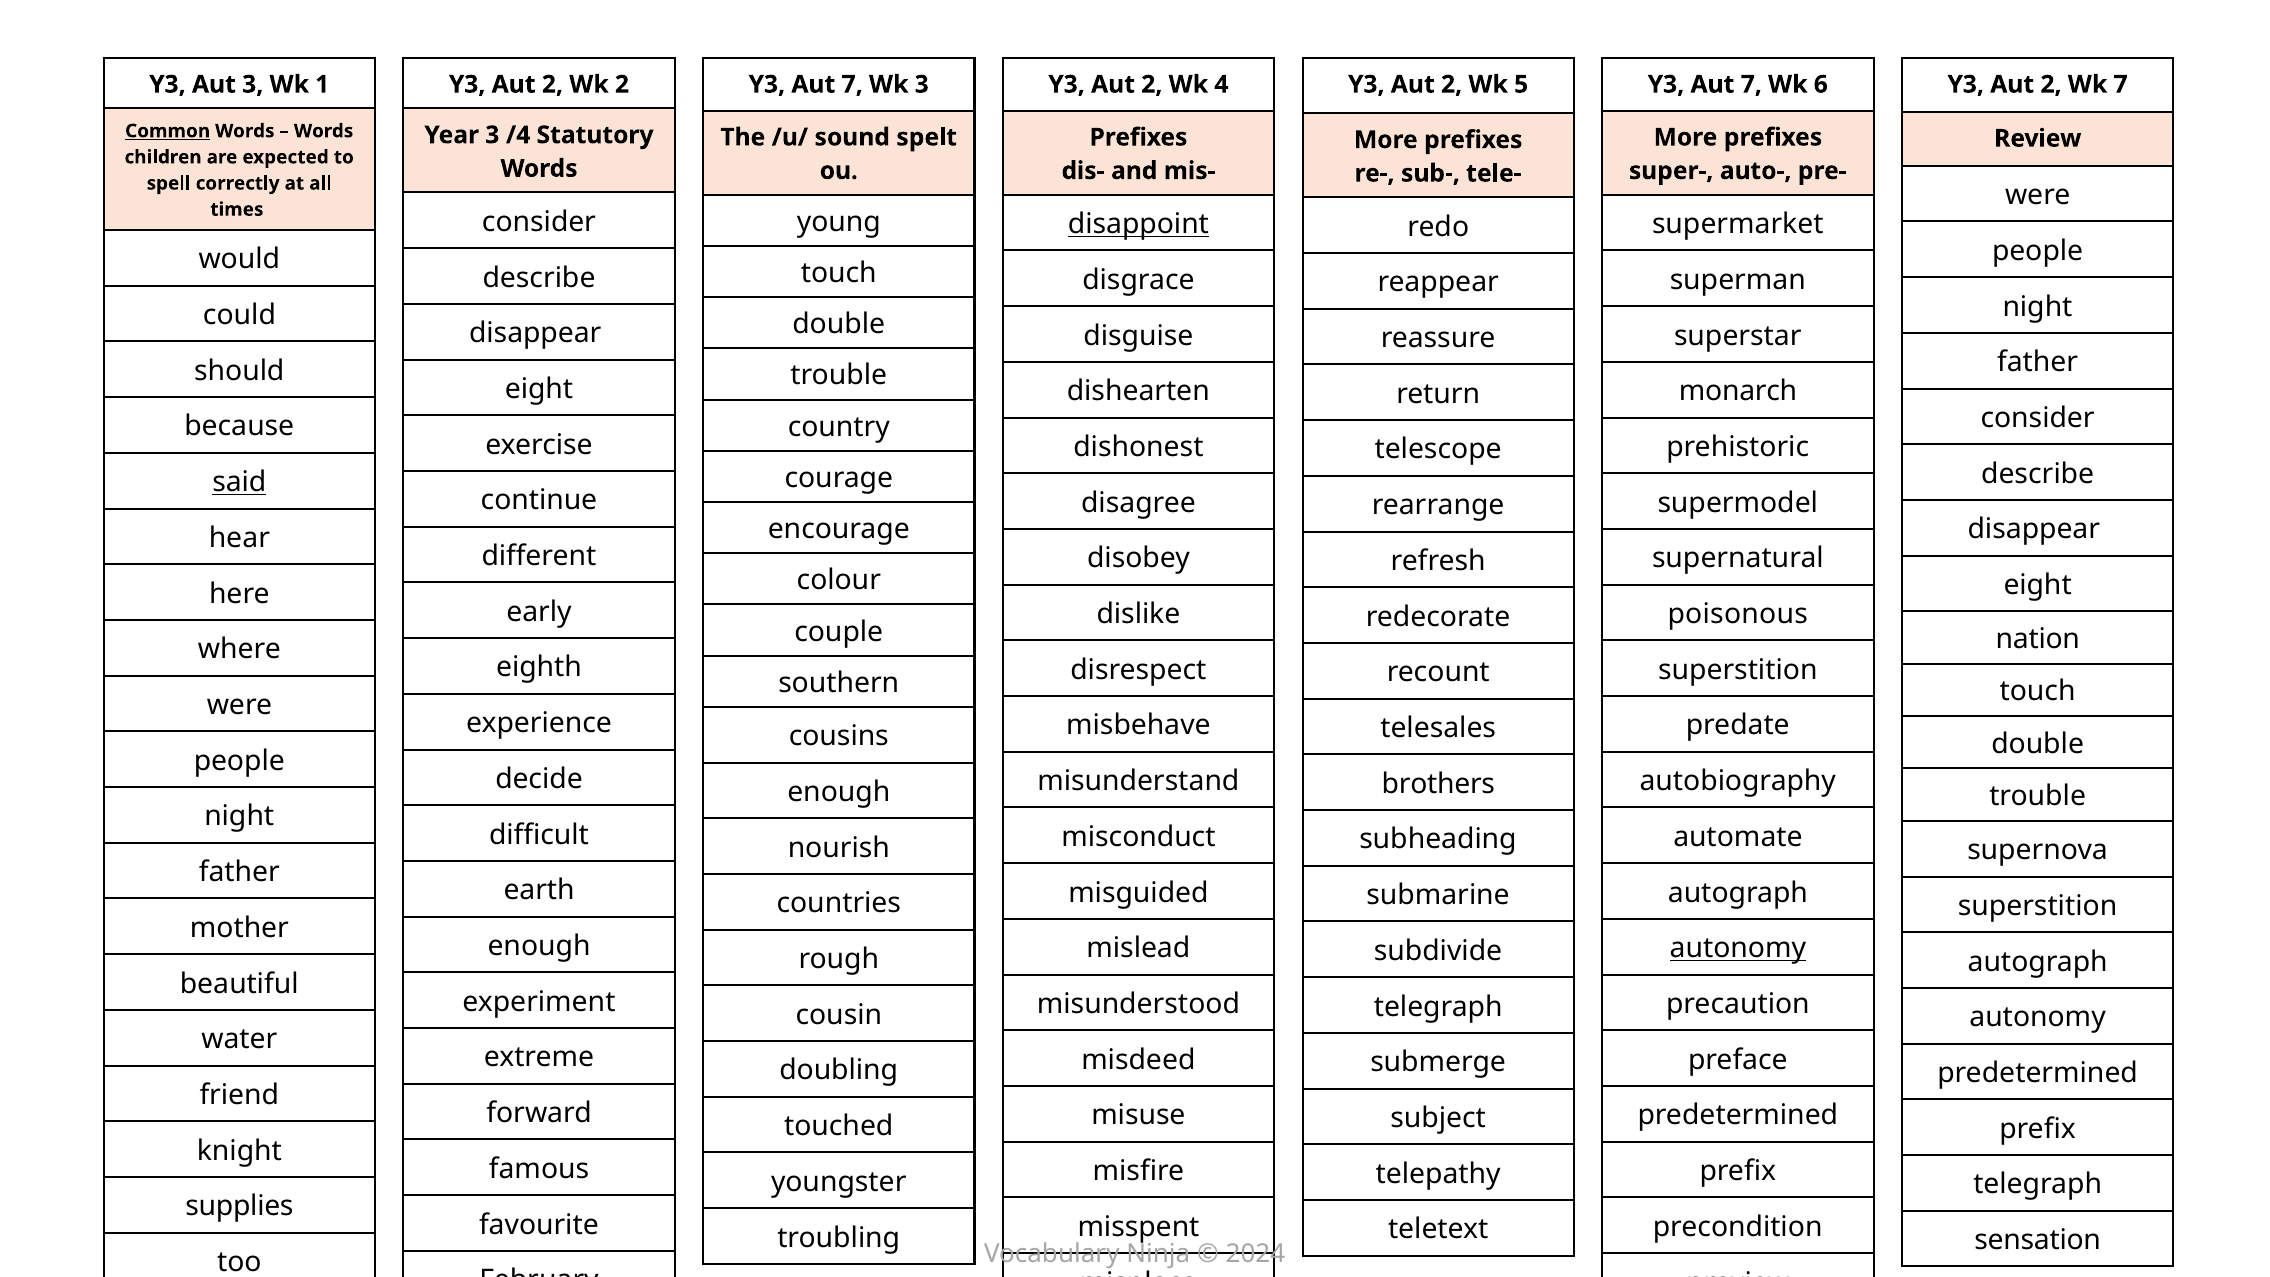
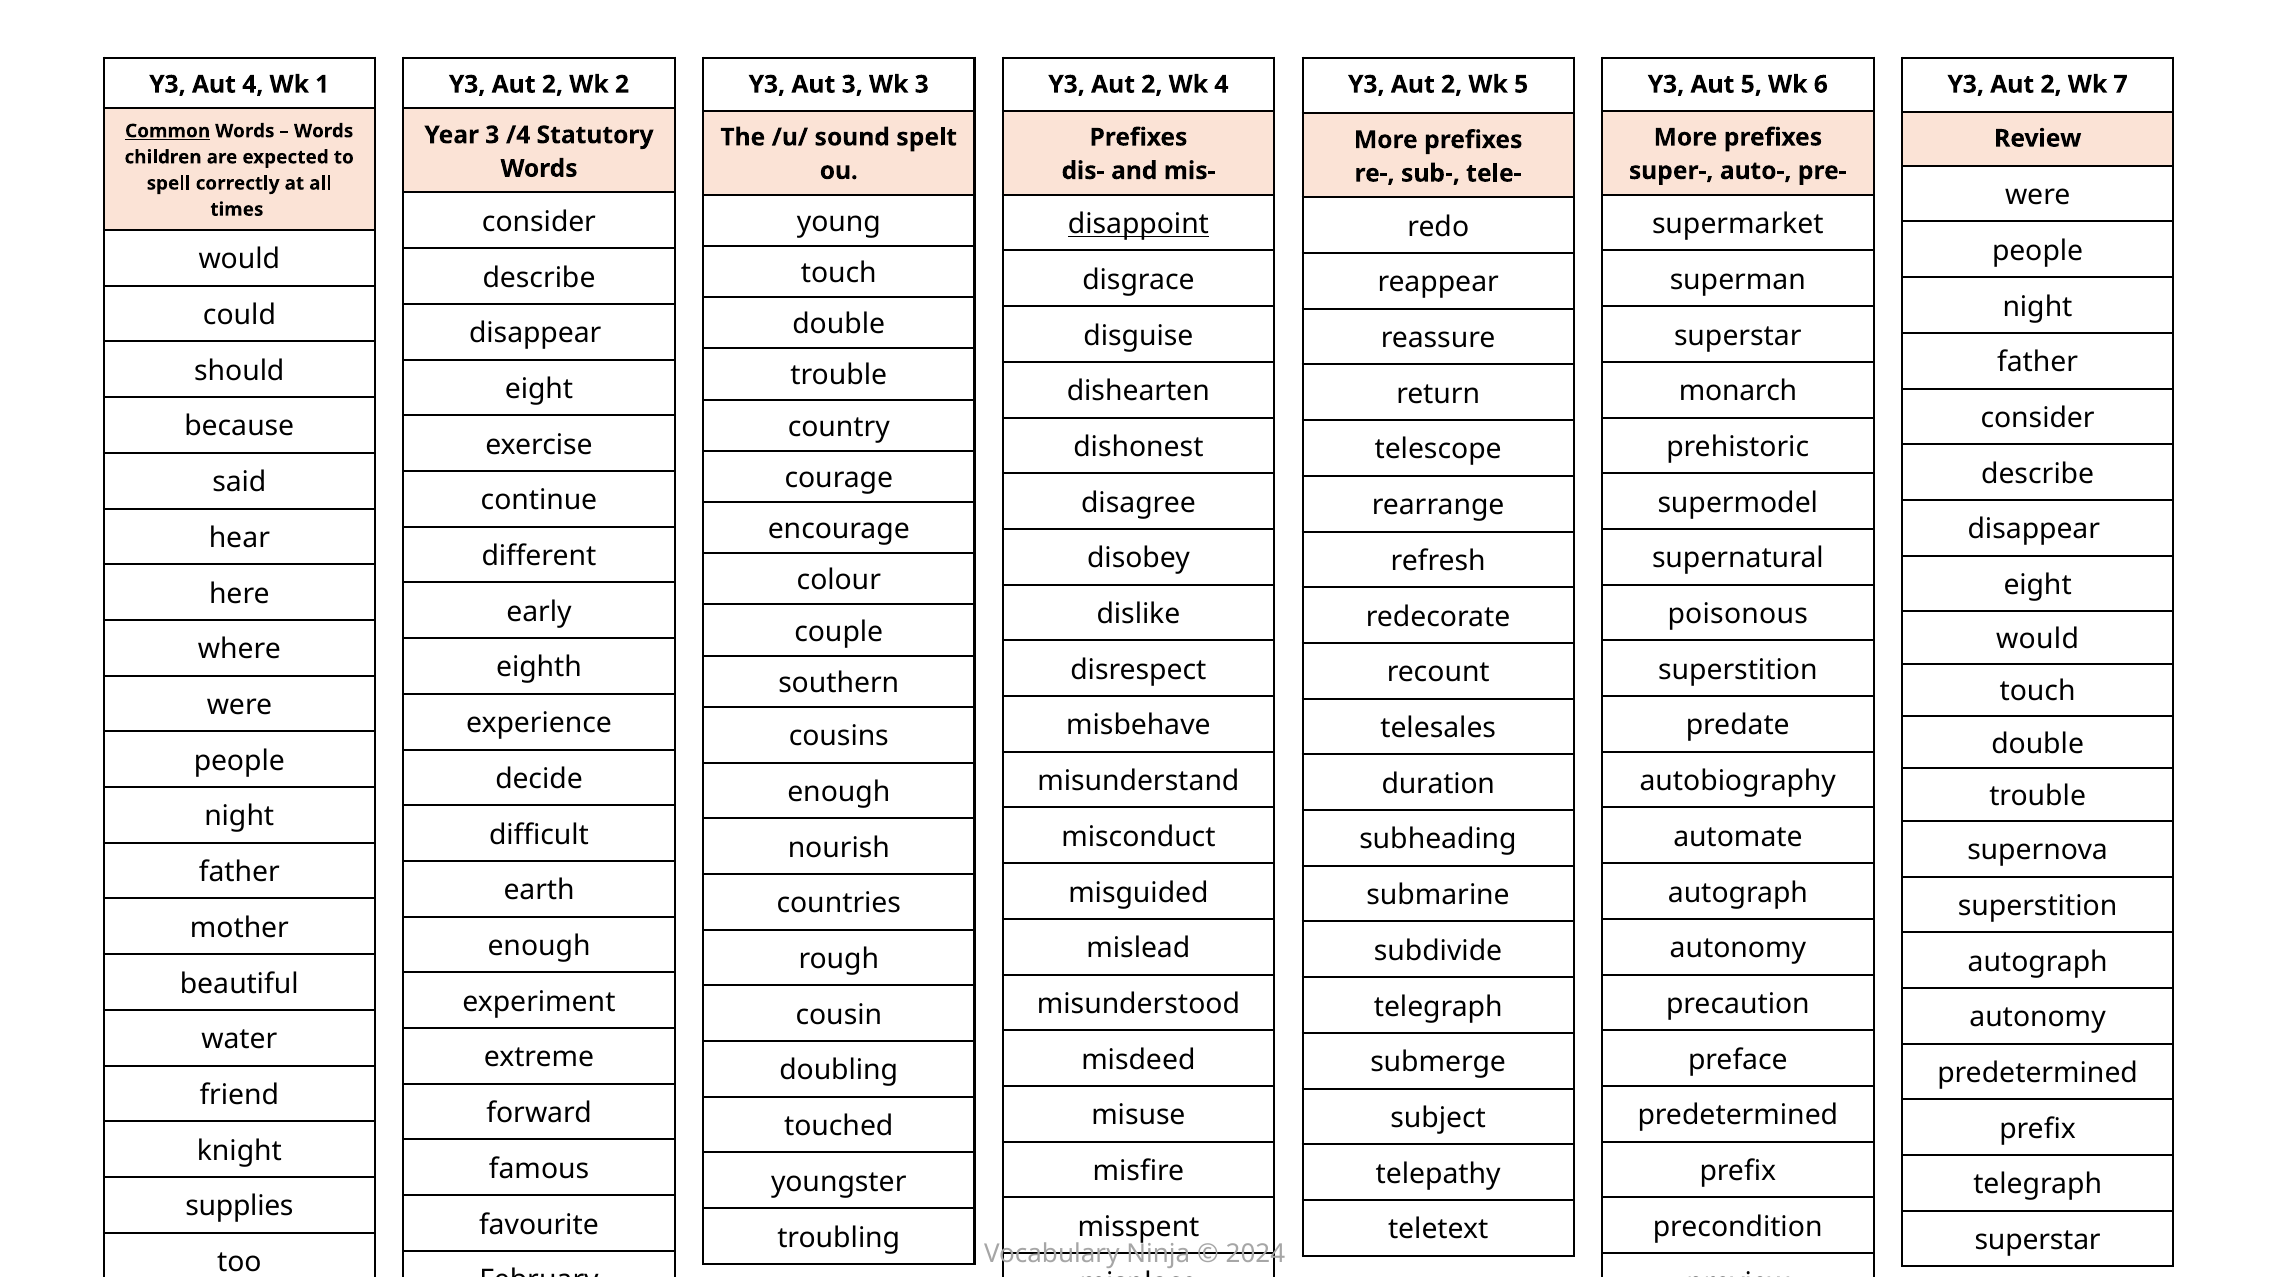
Aut 3: 3 -> 4
7 at (852, 84): 7 -> 3
7 at (1751, 84): 7 -> 5
said underline: present -> none
nation at (2038, 639): nation -> would
brothers: brothers -> duration
autonomy at (1738, 948) underline: present -> none
sensation at (2038, 1240): sensation -> superstar
